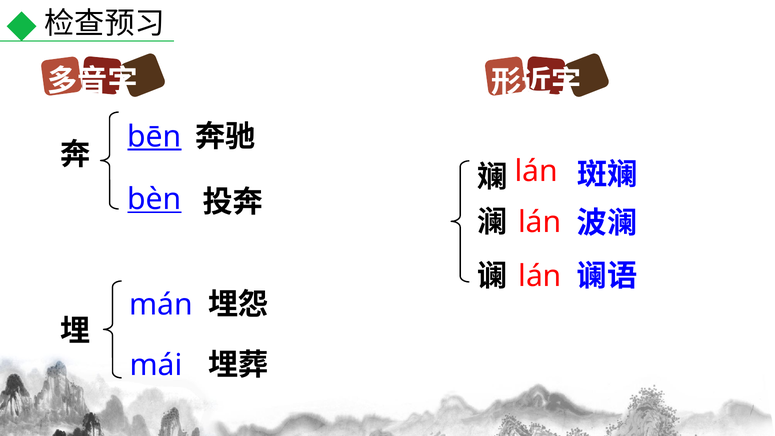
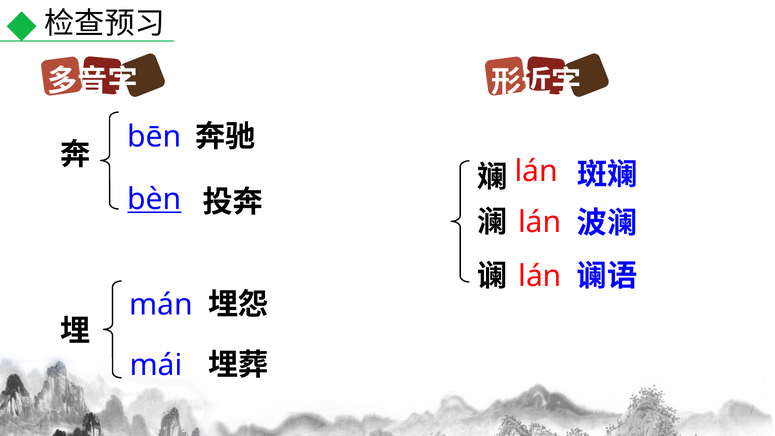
bēn underline: present -> none
